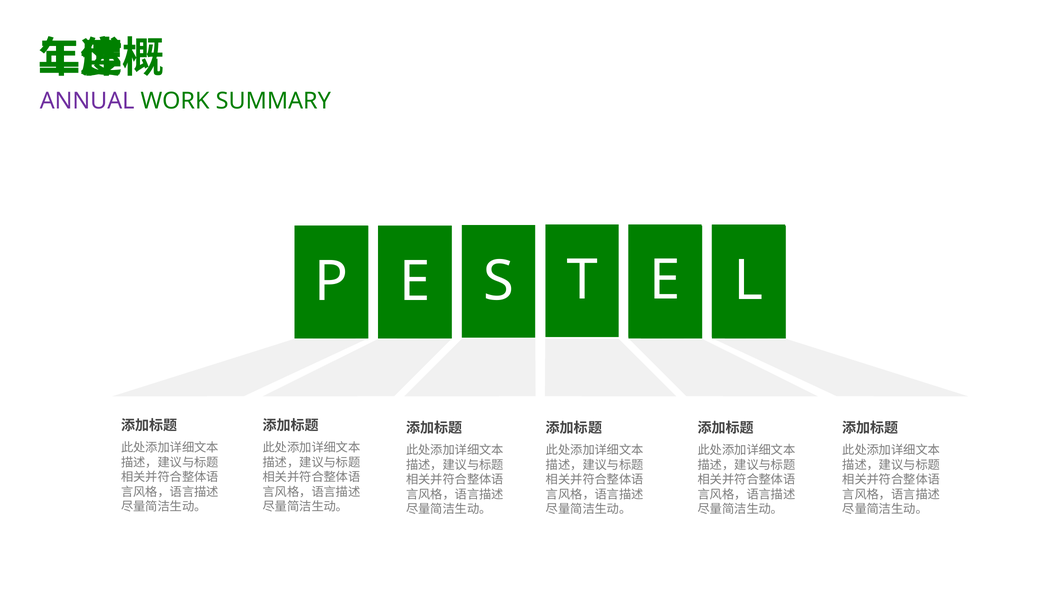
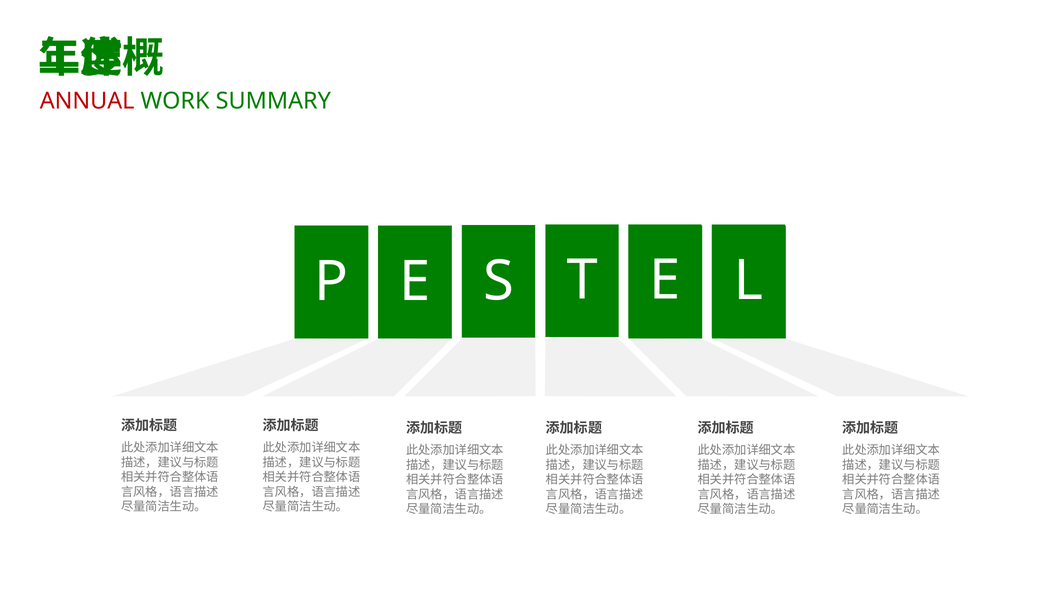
ANNUAL colour: purple -> red
